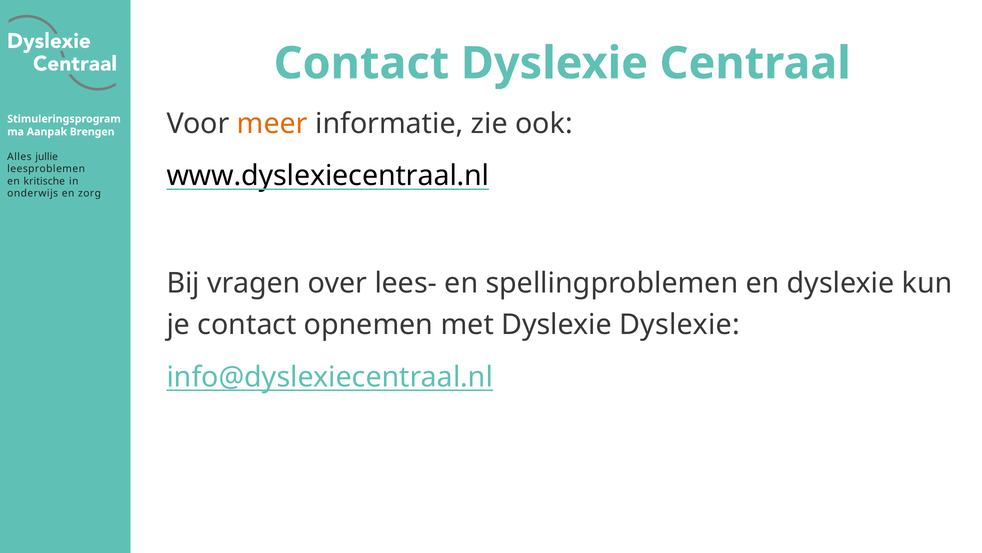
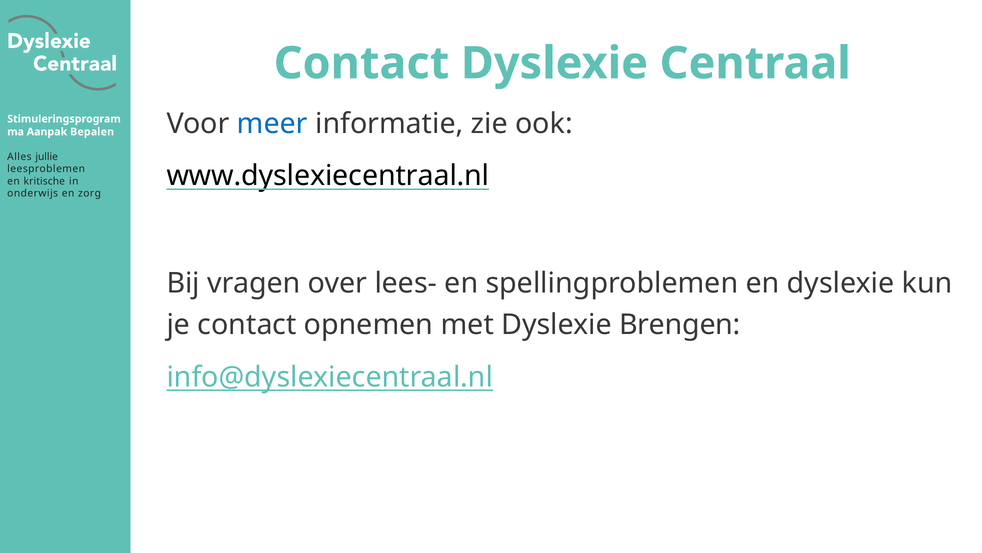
meer colour: orange -> blue
Brengen: Brengen -> Bepalen
Dyslexie Dyslexie: Dyslexie -> Brengen
